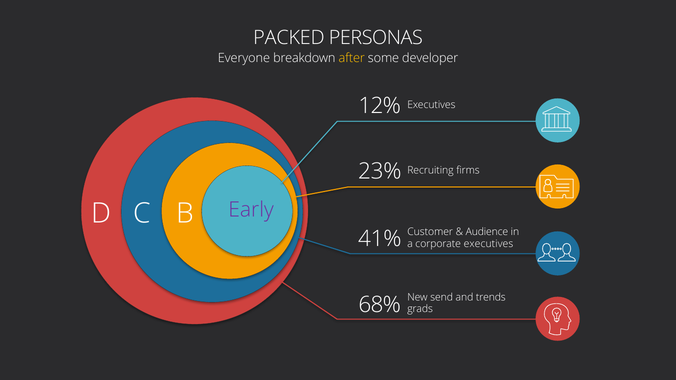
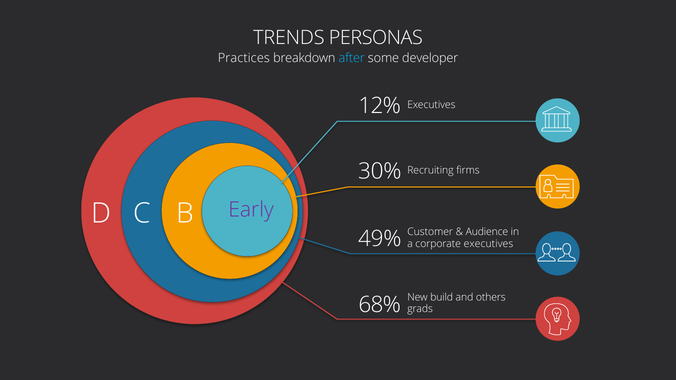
PACKED: PACKED -> TRENDS
Everyone: Everyone -> Practices
after colour: yellow -> light blue
23%: 23% -> 30%
41%: 41% -> 49%
send: send -> build
trends: trends -> others
